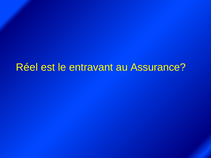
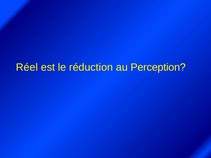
entravant: entravant -> réduction
Assurance: Assurance -> Perception
